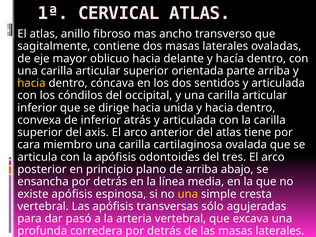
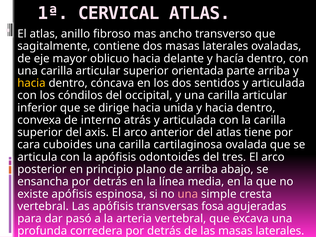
de inferior: inferior -> interno
miembro: miembro -> cuboides
una at (188, 194) colour: yellow -> pink
sólo: sólo -> fosa
